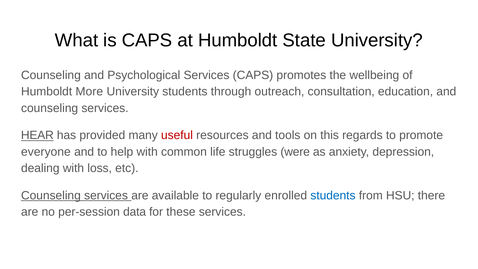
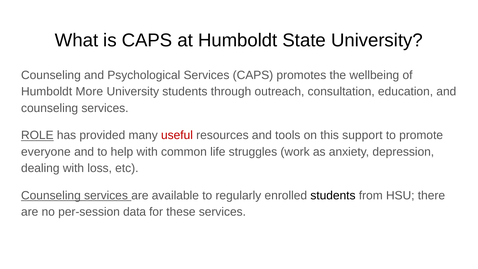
HEAR: HEAR -> ROLE
regards: regards -> support
were: were -> work
students at (333, 195) colour: blue -> black
